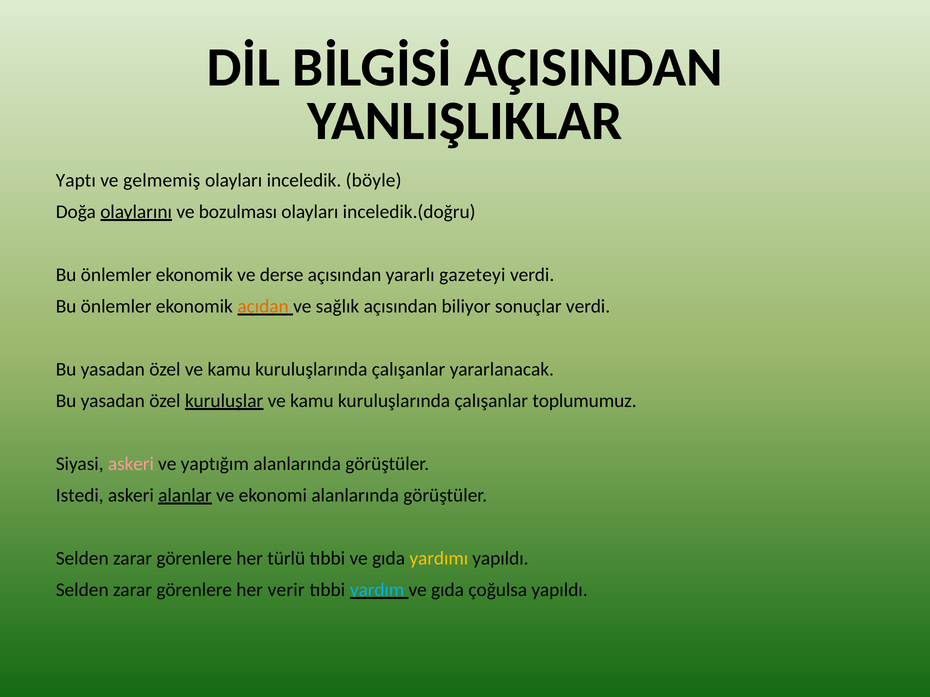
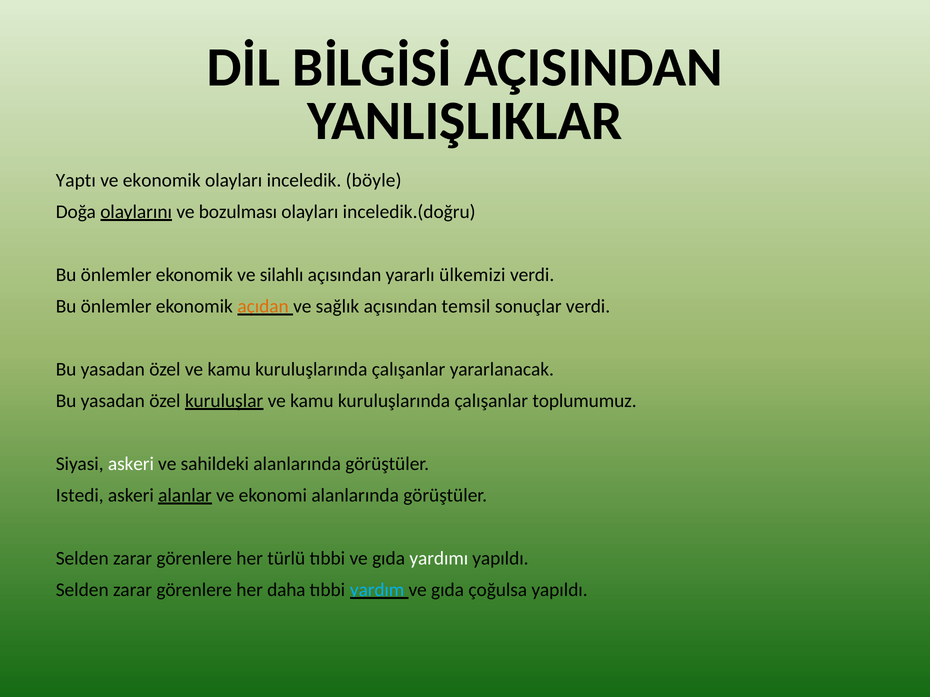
ve gelmemiş: gelmemiş -> ekonomik
derse: derse -> silahlı
gazeteyi: gazeteyi -> ülkemizi
biliyor: biliyor -> temsil
askeri at (131, 464) colour: pink -> white
yaptığım: yaptığım -> sahildeki
yardımı colour: yellow -> white
verir: verir -> daha
